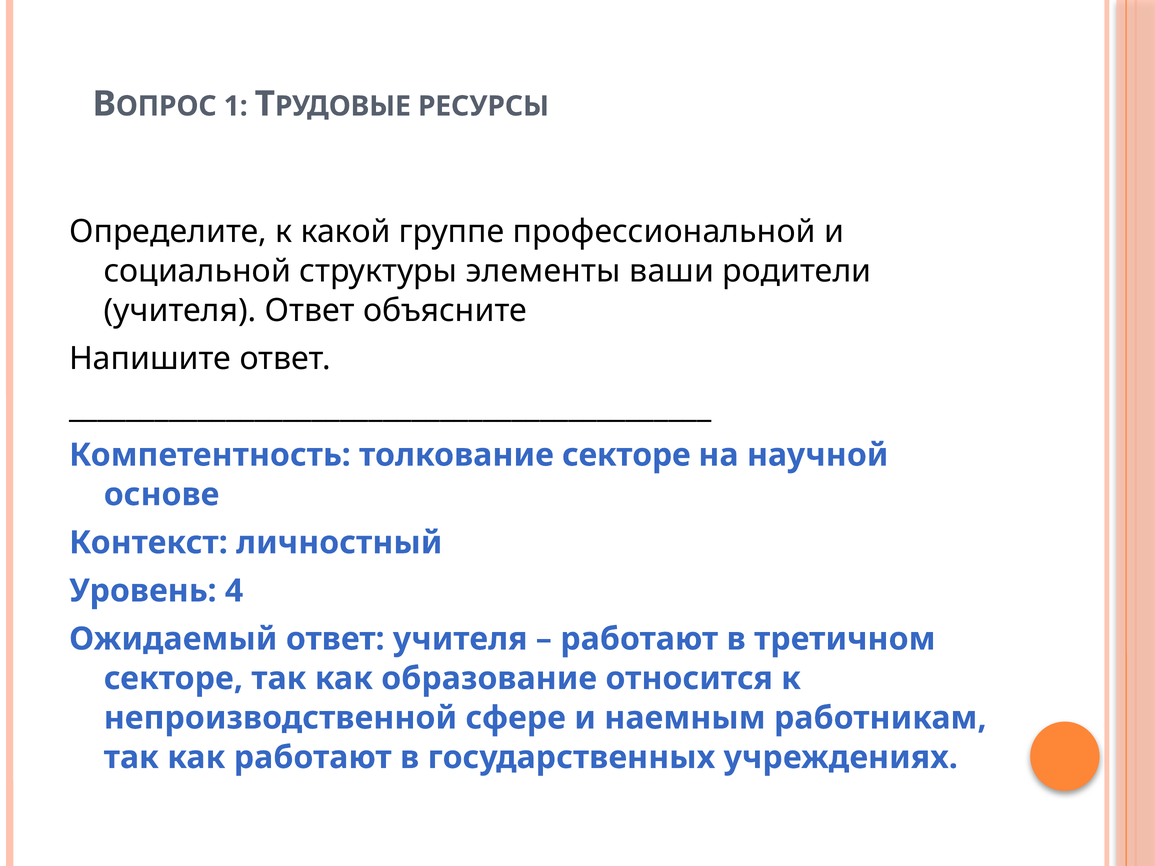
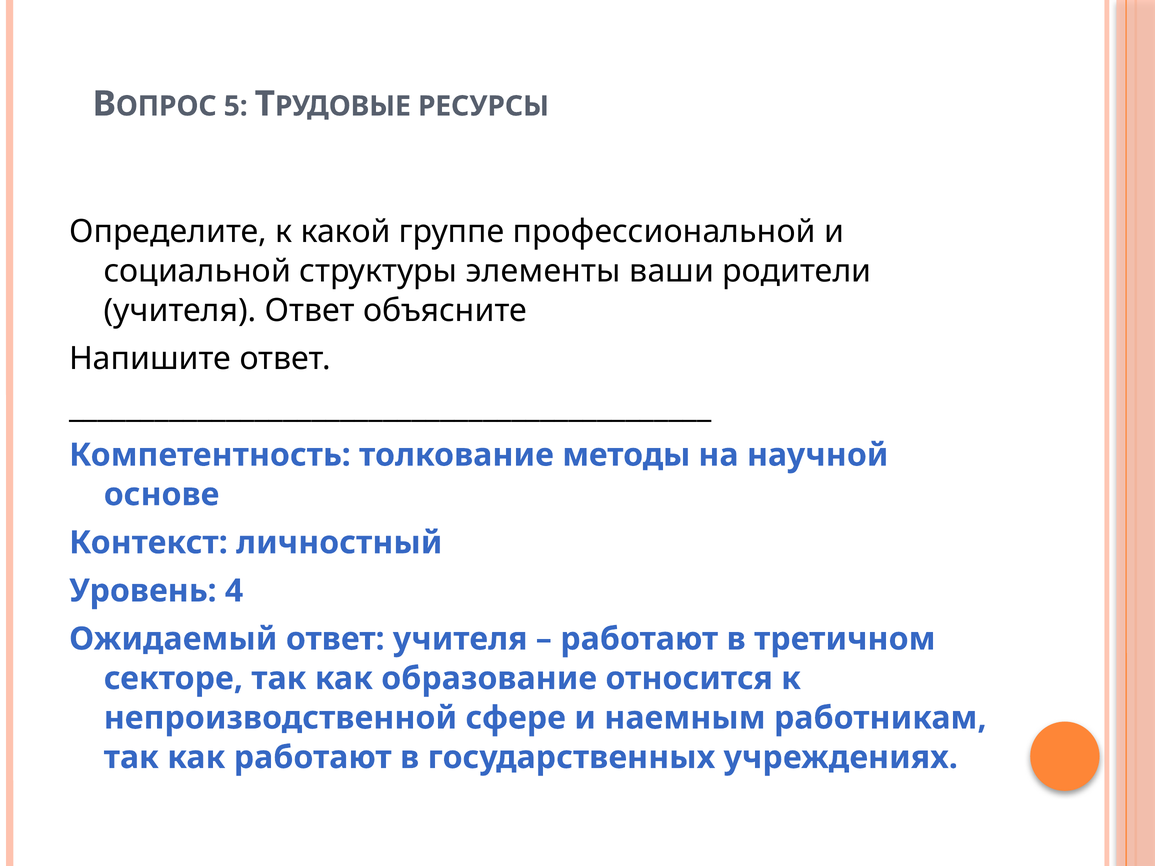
1: 1 -> 5
толкование секторе: секторе -> методы
